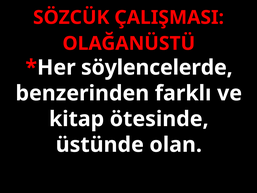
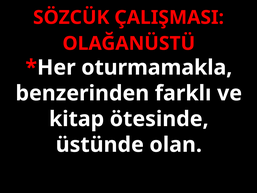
söylencelerde: söylencelerde -> oturmamakla
